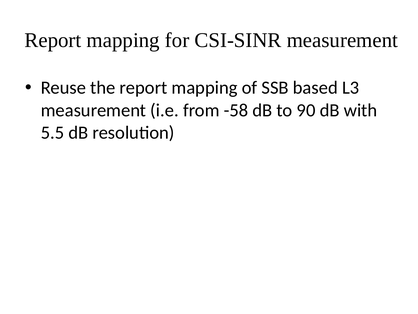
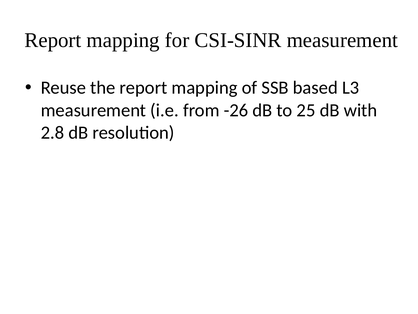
-58: -58 -> -26
90: 90 -> 25
5.5: 5.5 -> 2.8
